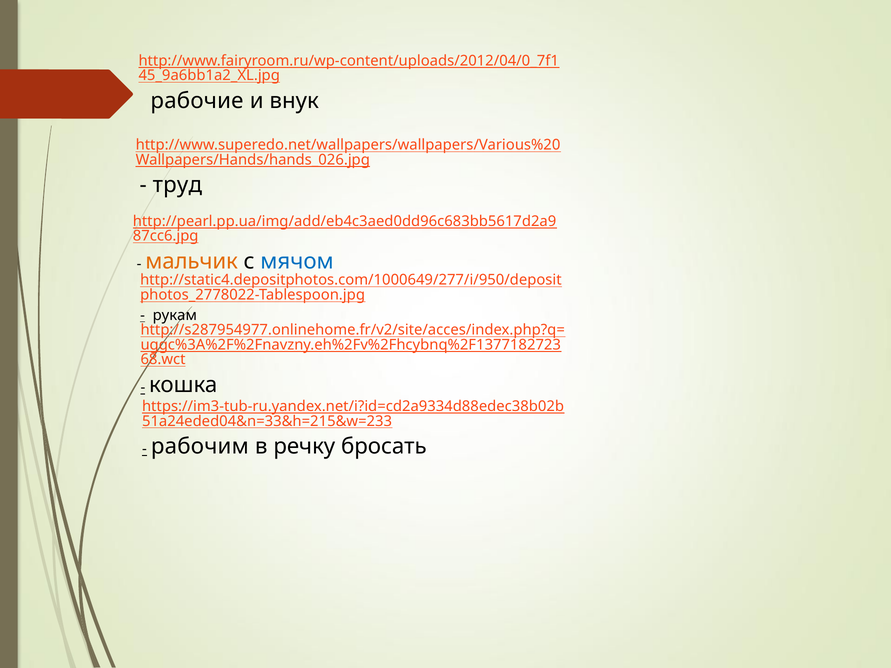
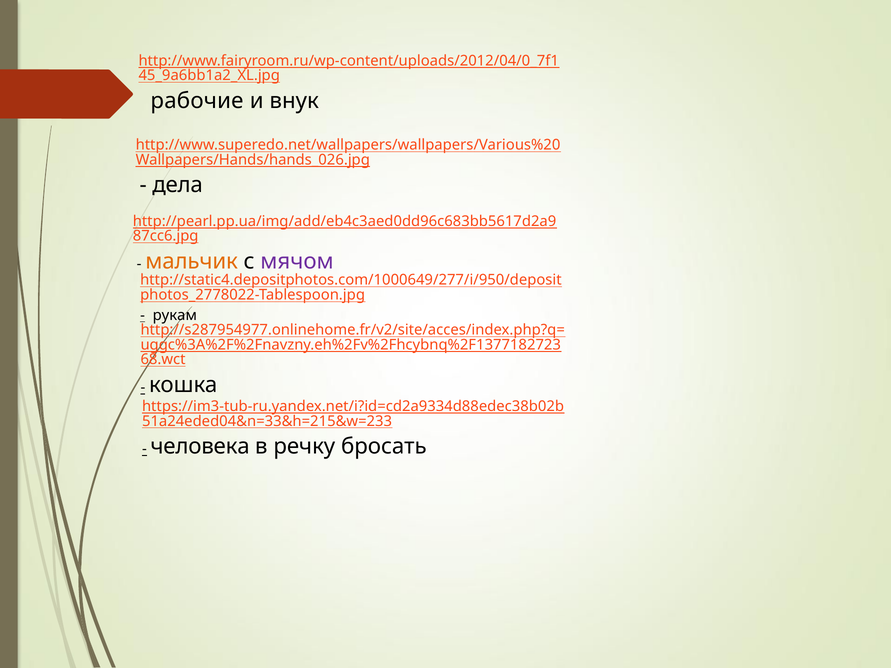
труд: труд -> дела
мячом colour: blue -> purple
рабочим: рабочим -> человека
